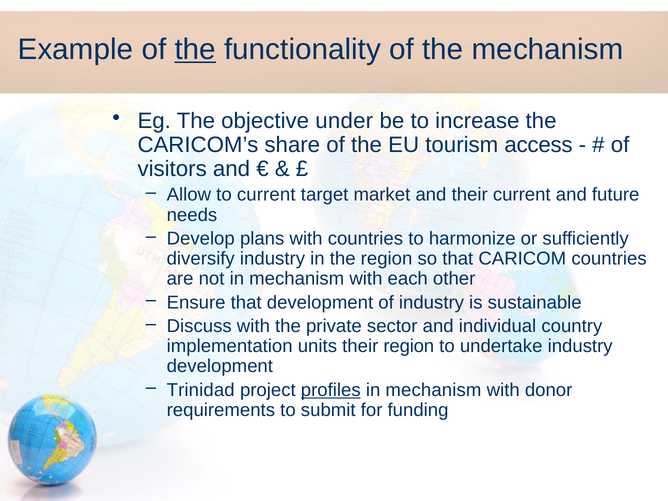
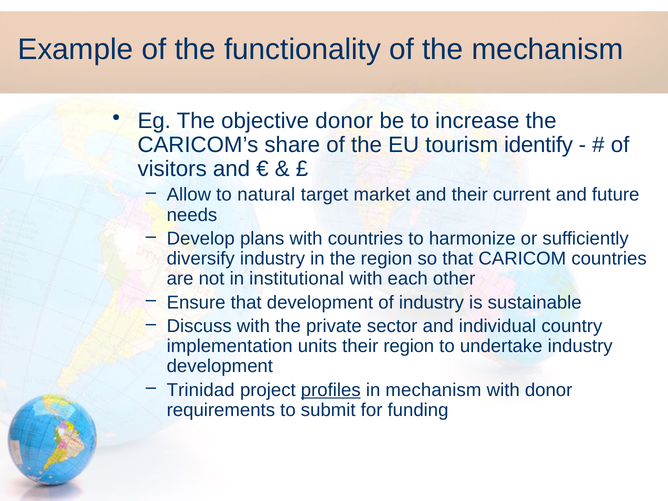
the at (195, 49) underline: present -> none
objective under: under -> donor
access: access -> identify
to current: current -> natural
not in mechanism: mechanism -> institutional
